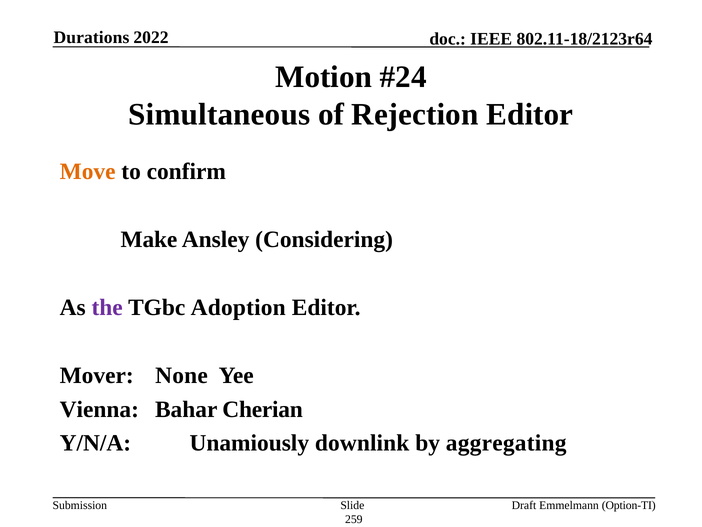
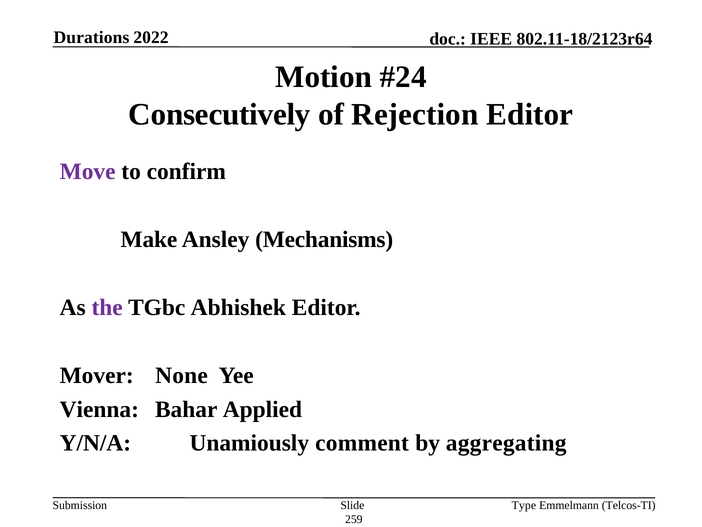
Simultaneous: Simultaneous -> Consecutively
Move colour: orange -> purple
Considering: Considering -> Mechanisms
Adoption: Adoption -> Abhishek
Cherian: Cherian -> Applied
downlink: downlink -> comment
Draft: Draft -> Type
Option-TI: Option-TI -> Telcos-TI
